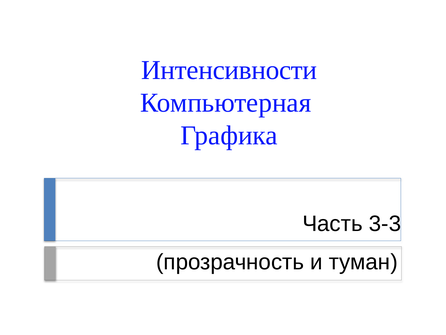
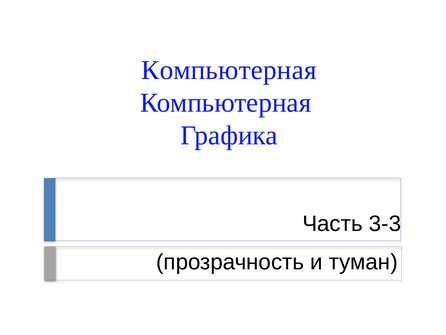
Интенсивности at (229, 70): Интенсивности -> Компьютерная
